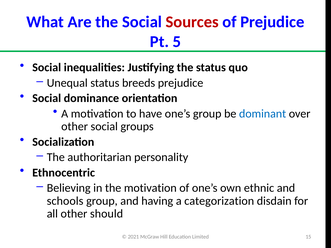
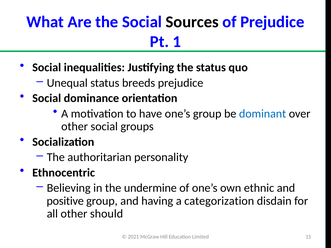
Sources colour: red -> black
5: 5 -> 1
the motivation: motivation -> undermine
schools: schools -> positive
